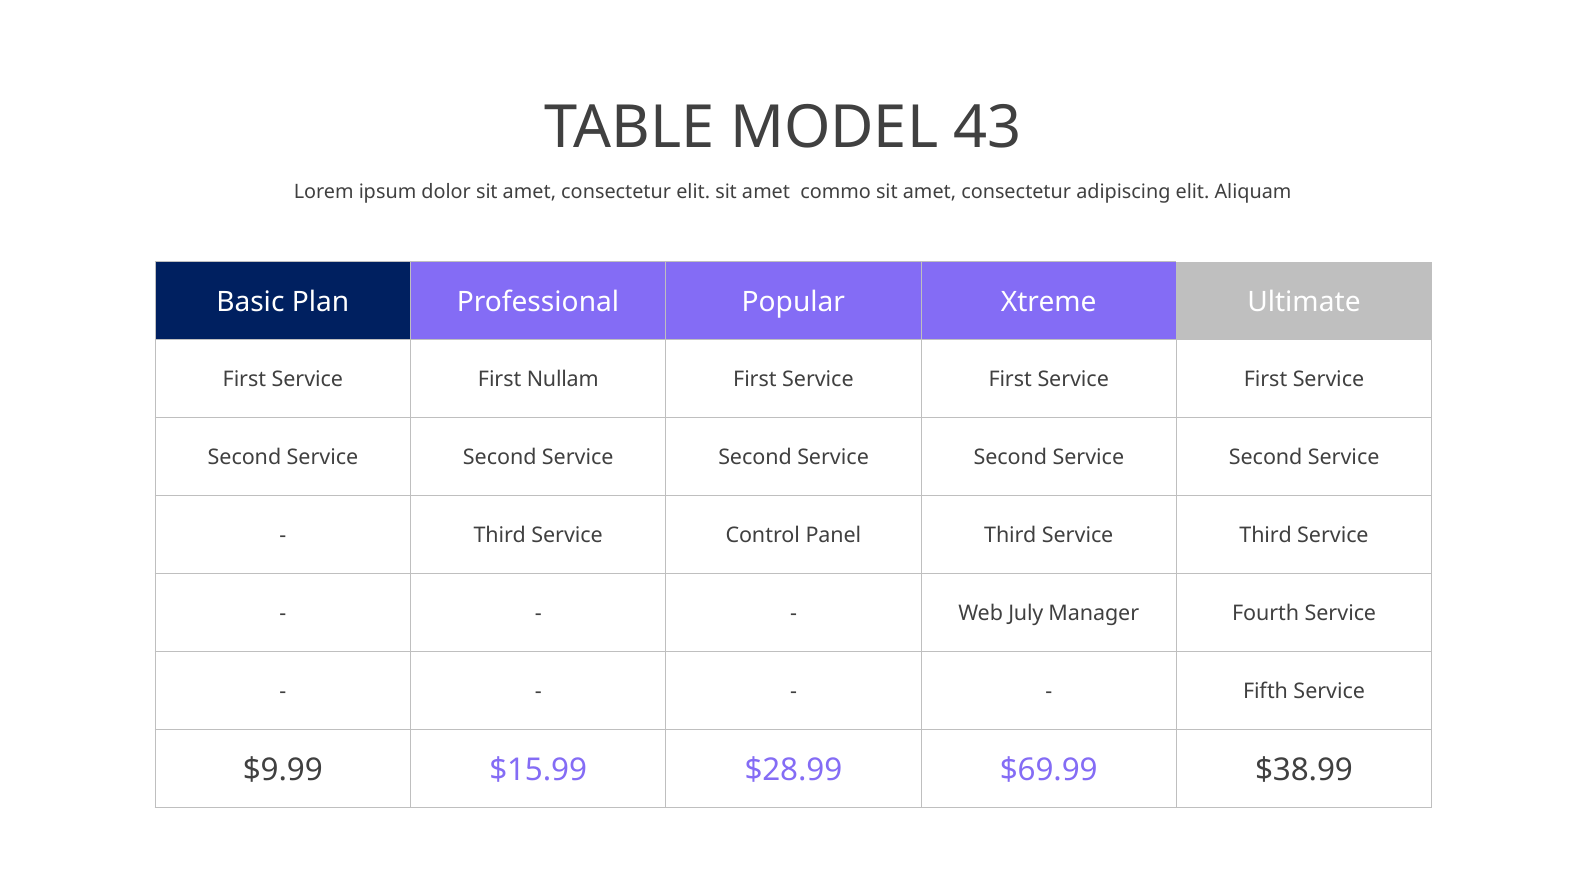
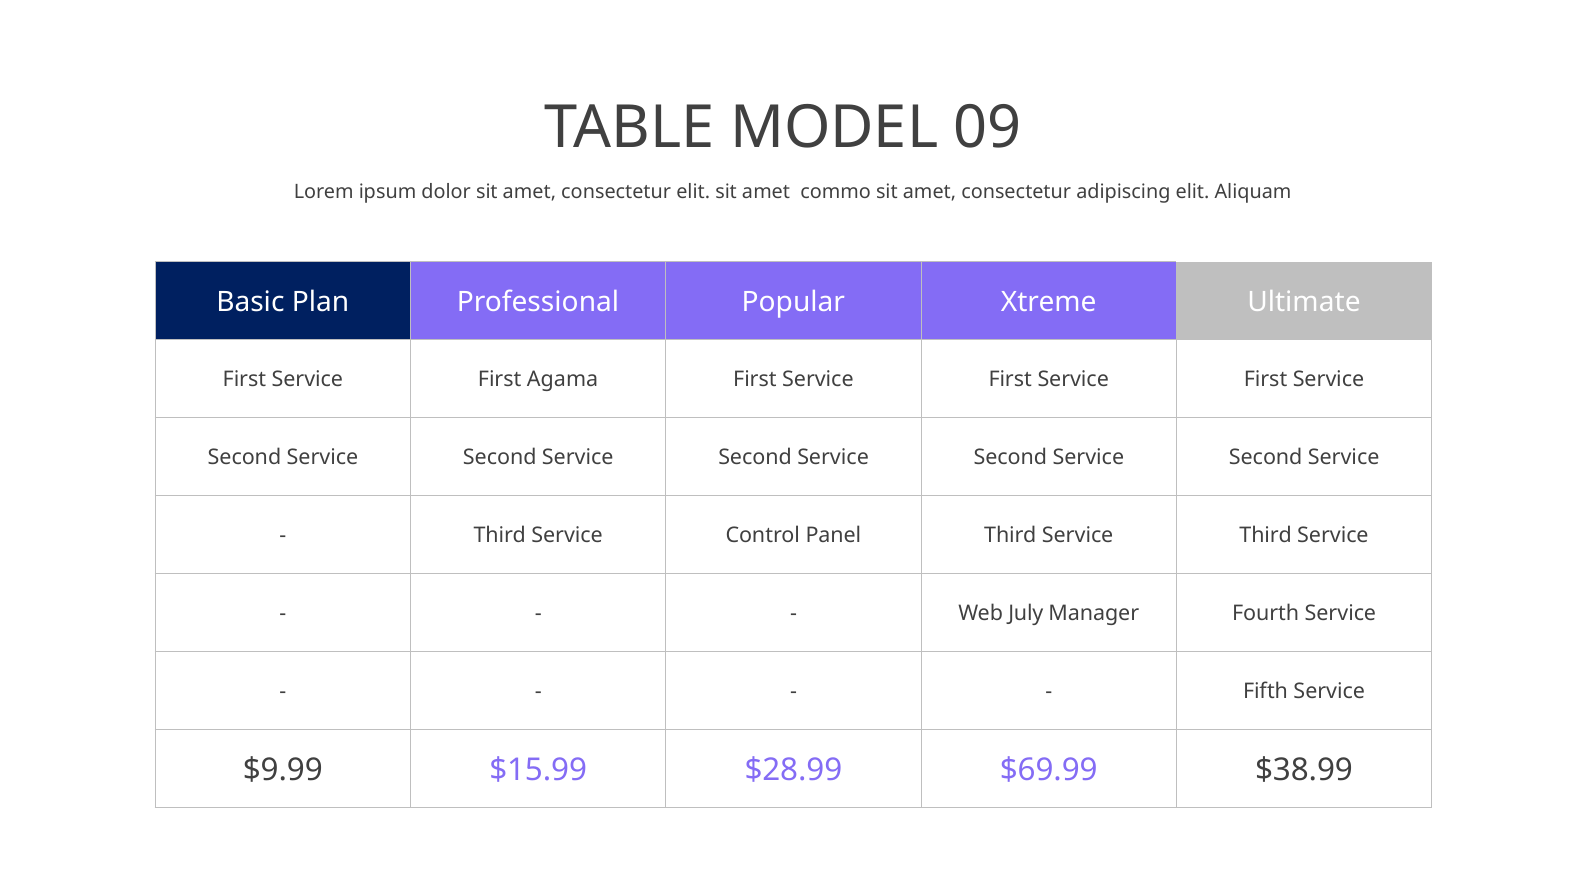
43: 43 -> 09
Nullam: Nullam -> Agama
